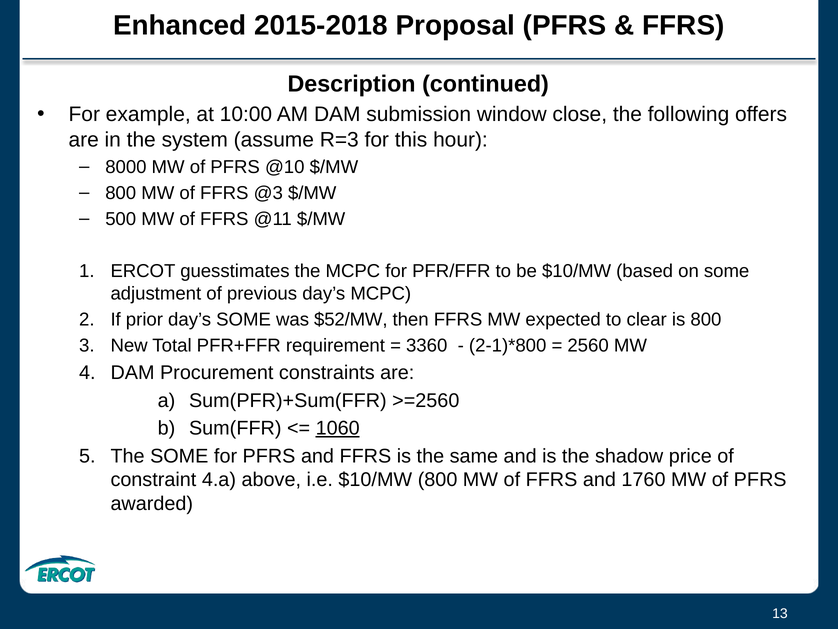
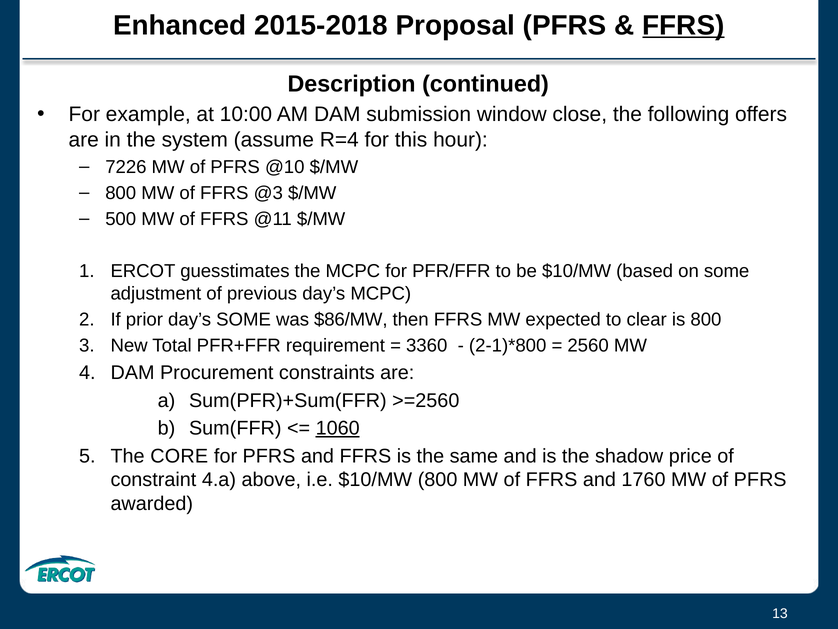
FFRS at (683, 25) underline: none -> present
R=3: R=3 -> R=4
8000: 8000 -> 7226
$52/MW: $52/MW -> $86/MW
The SOME: SOME -> CORE
